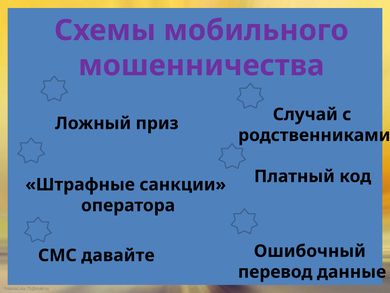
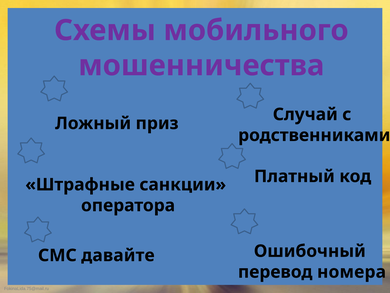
данные: данные -> номера
